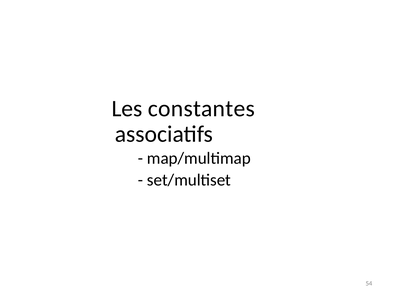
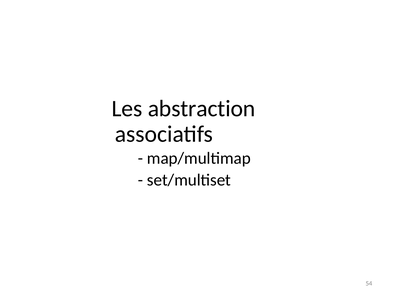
constantes: constantes -> abstraction
